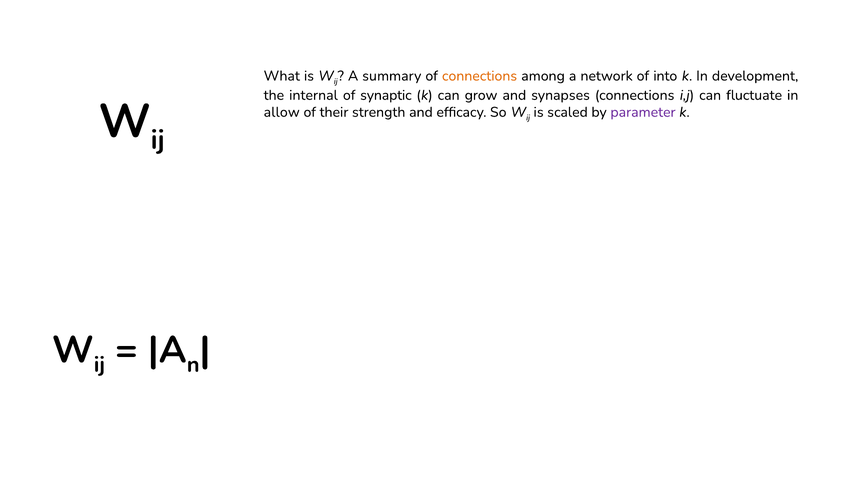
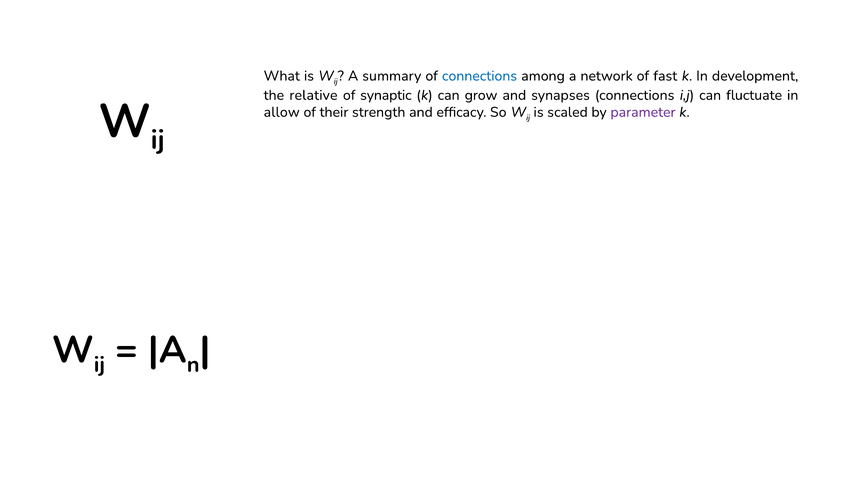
connections at (480, 76) colour: orange -> blue
into: into -> fast
internal: internal -> relative
